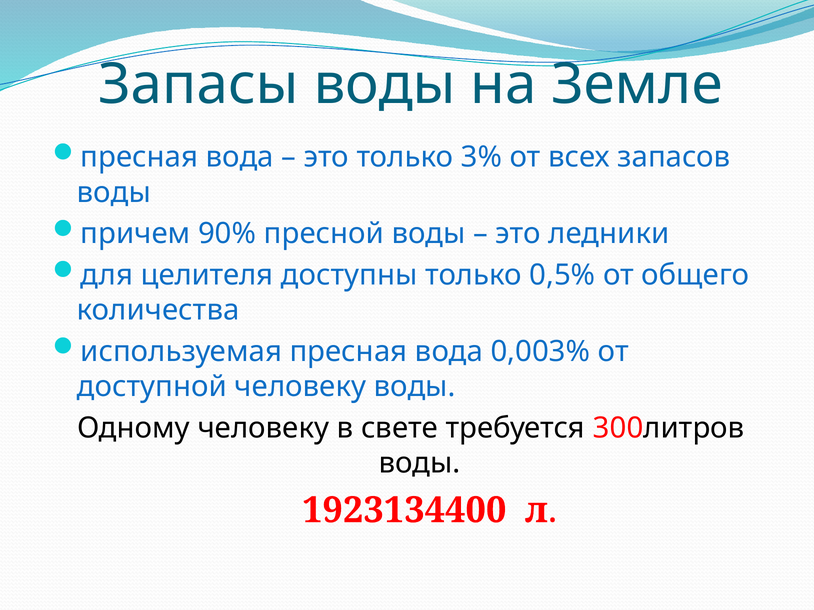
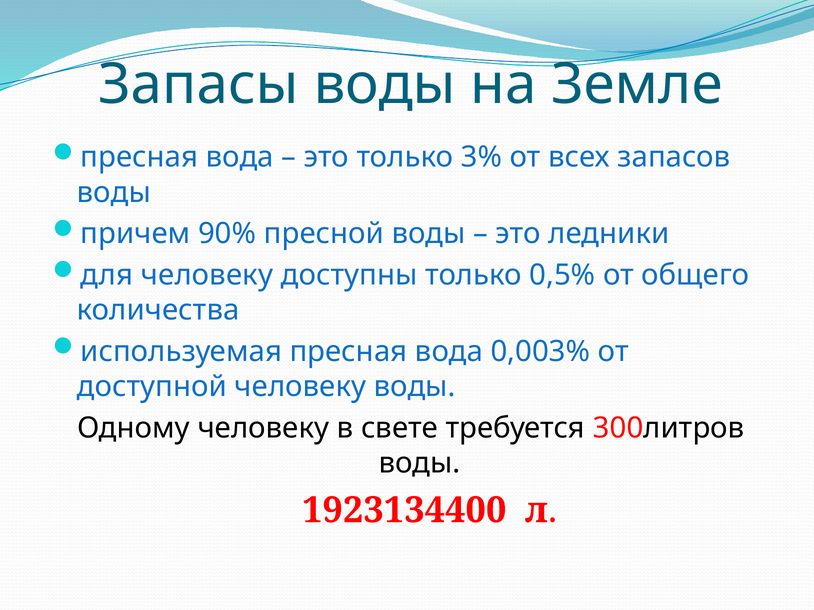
для целителя: целителя -> человеку
